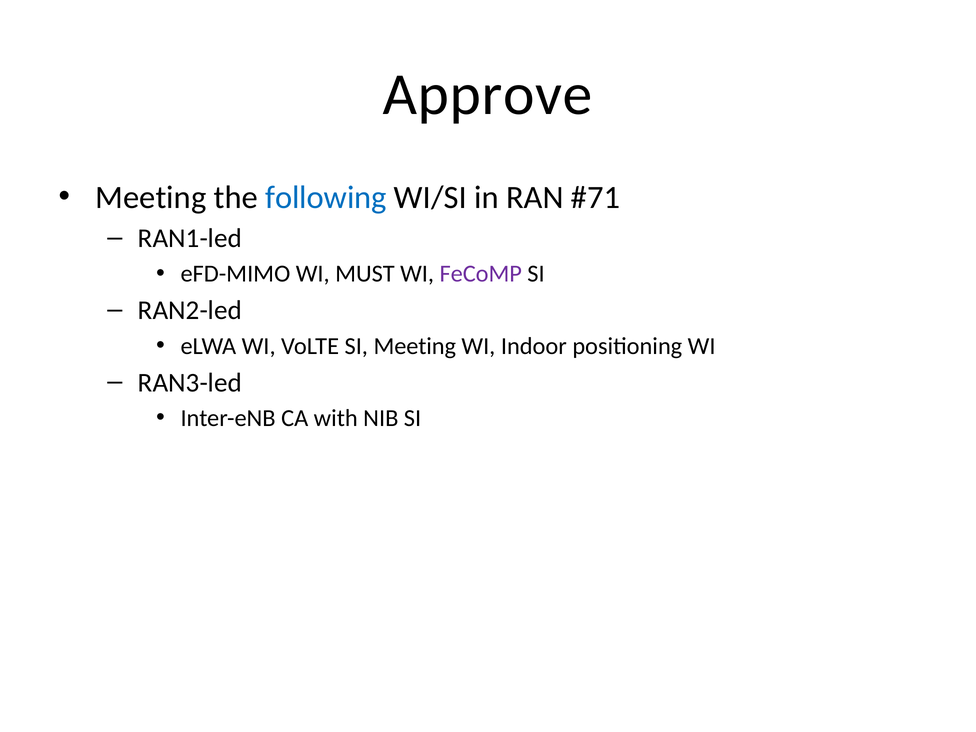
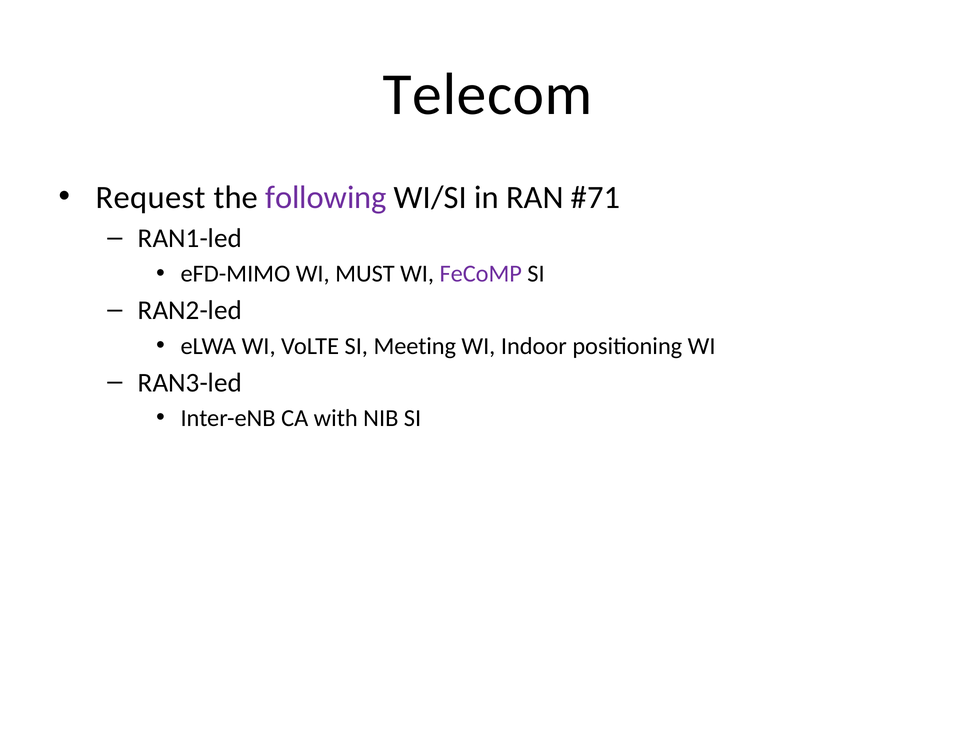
Approve: Approve -> Telecom
Meeting at (151, 197): Meeting -> Request
following colour: blue -> purple
